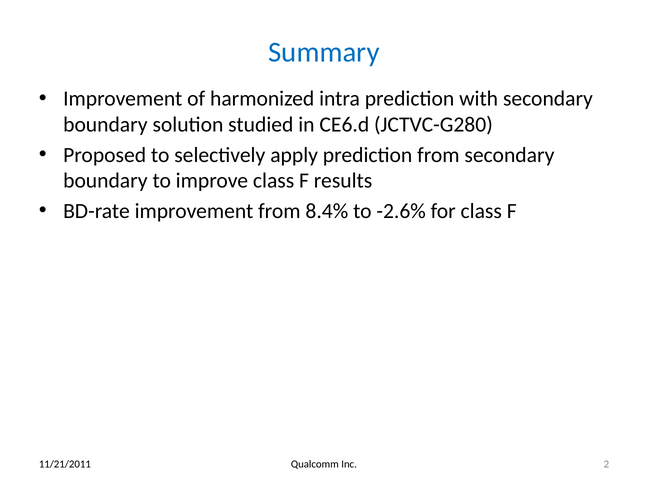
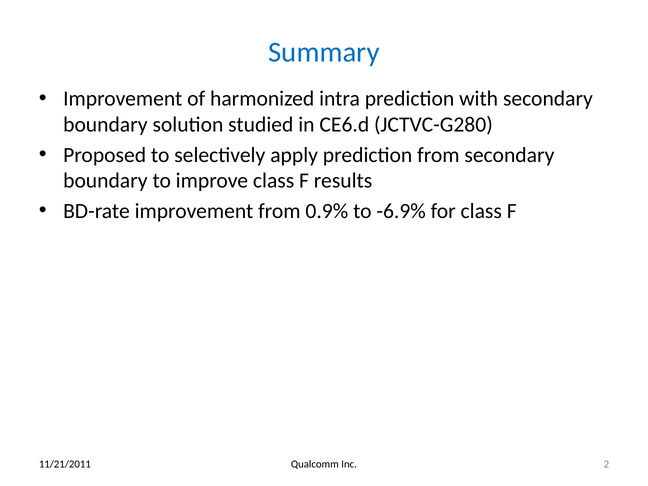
8.4%: 8.4% -> 0.9%
-2.6%: -2.6% -> -6.9%
